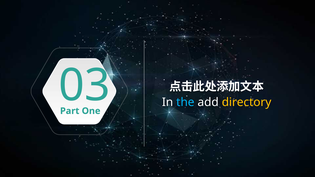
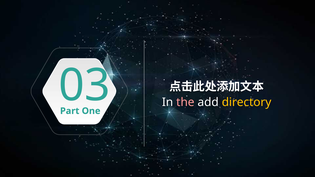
the colour: light blue -> pink
